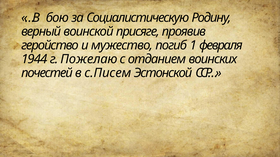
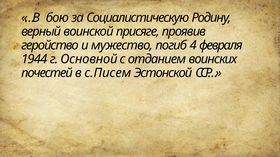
1: 1 -> 4
Пожелаю: Пожелаю -> Основной
